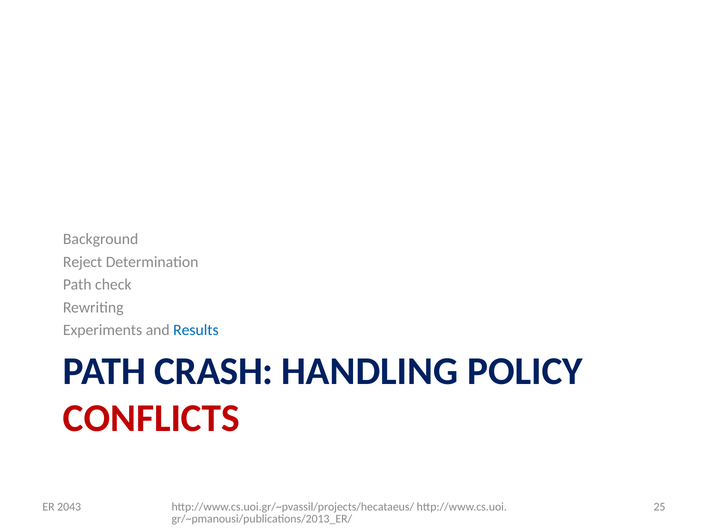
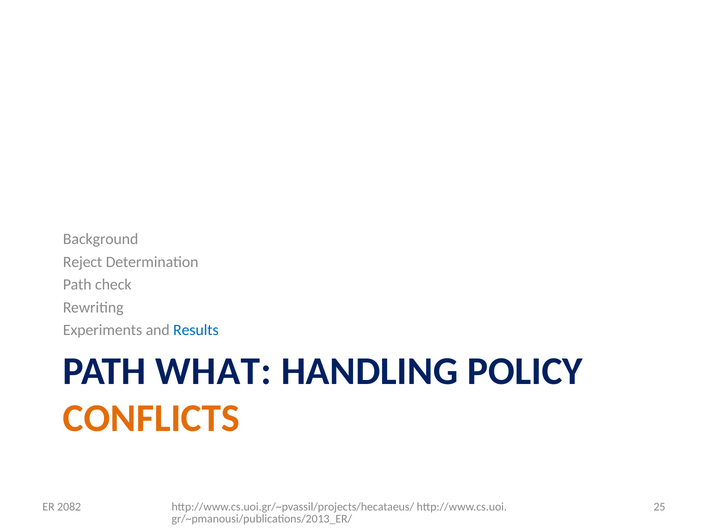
CRASH: CRASH -> WHAT
CONFLICTS colour: red -> orange
2043: 2043 -> 2082
